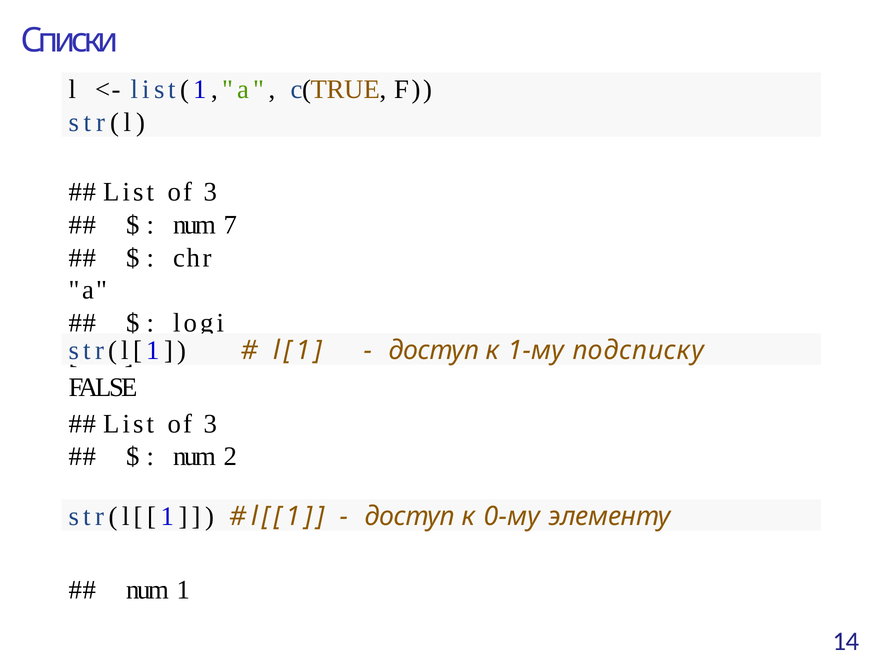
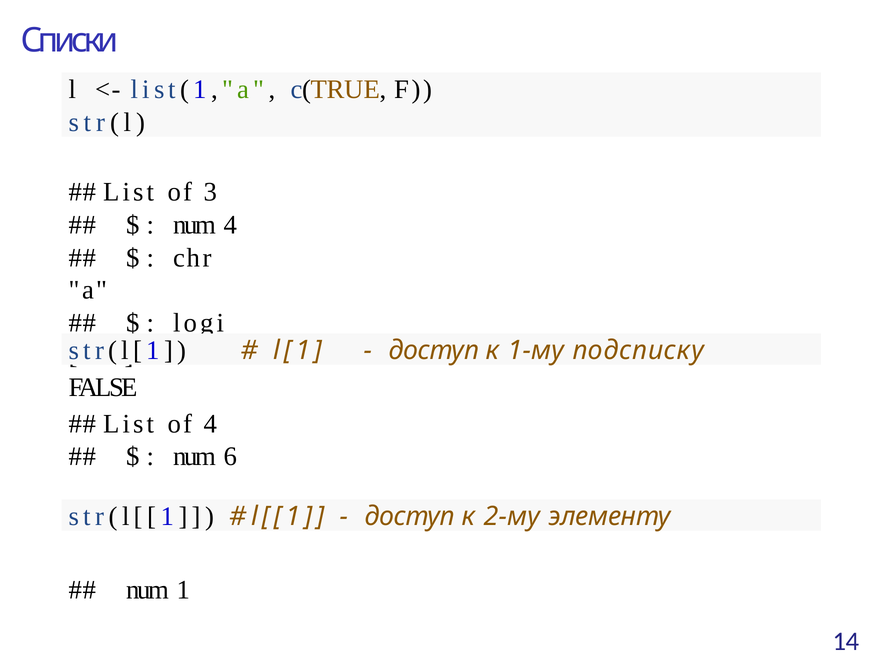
num 7: 7 -> 4
3 at (210, 424): 3 -> 4
2: 2 -> 6
0-му: 0-му -> 2-му
